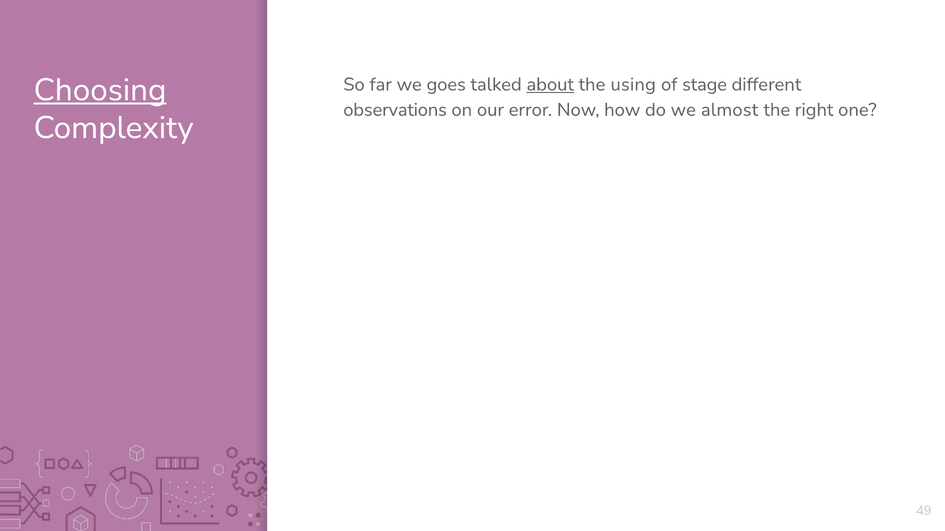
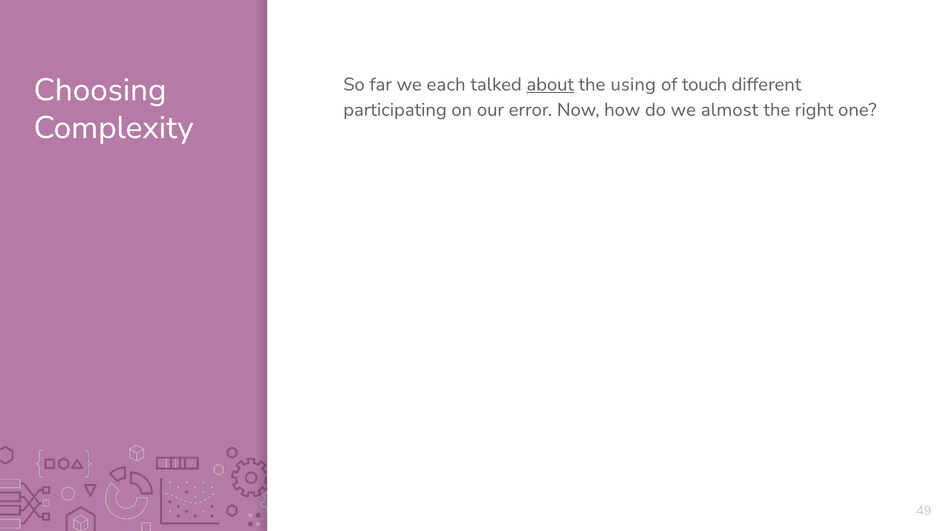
goes: goes -> each
stage: stage -> touch
Choosing underline: present -> none
observations: observations -> participating
